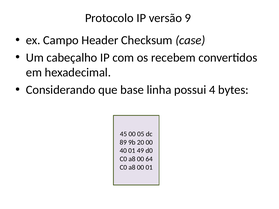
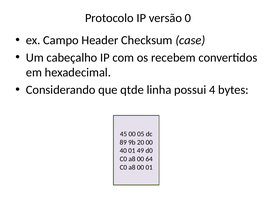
9: 9 -> 0
base: base -> qtde
